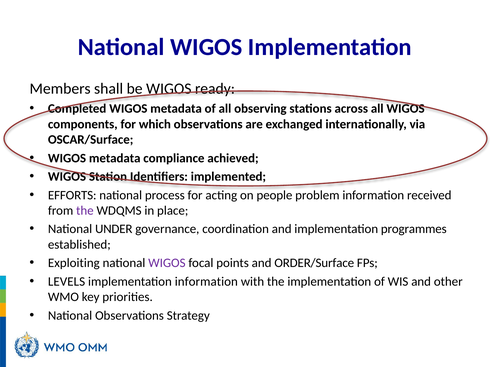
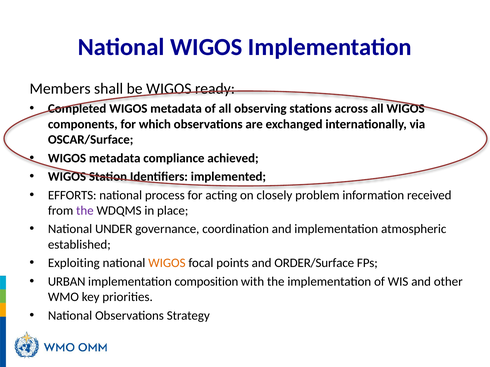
people: people -> closely
programmes: programmes -> atmospheric
WIGOS at (167, 263) colour: purple -> orange
LEVELS: LEVELS -> URBAN
implementation information: information -> composition
